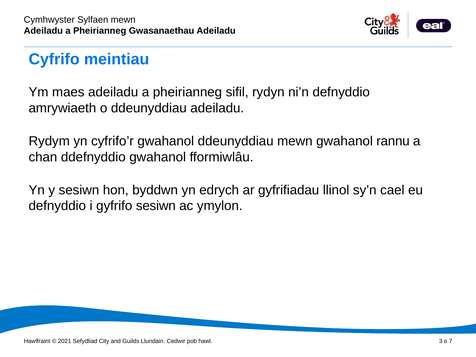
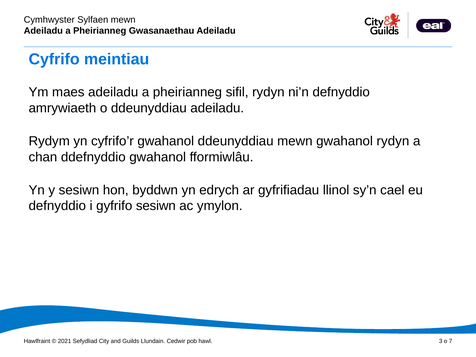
gwahanol rannu: rannu -> rydyn
